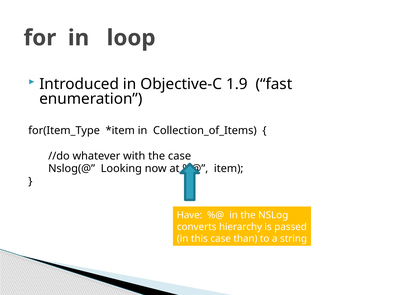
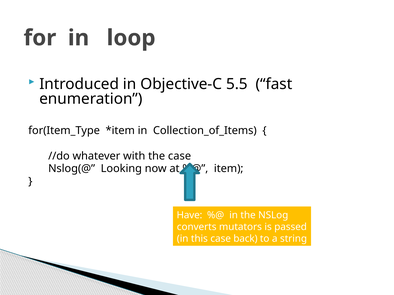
1.9: 1.9 -> 5.5
hierarchy: hierarchy -> mutators
than: than -> back
